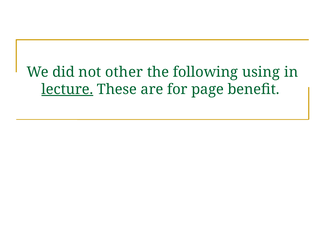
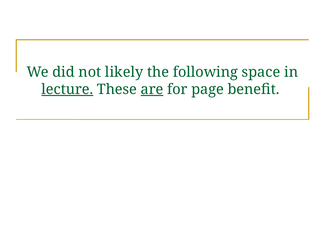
other: other -> likely
using: using -> space
are underline: none -> present
